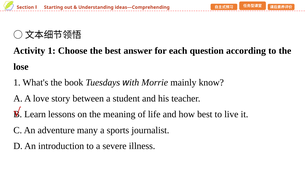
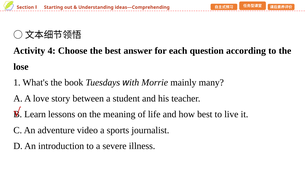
Activity 1: 1 -> 4
know: know -> many
many: many -> video
